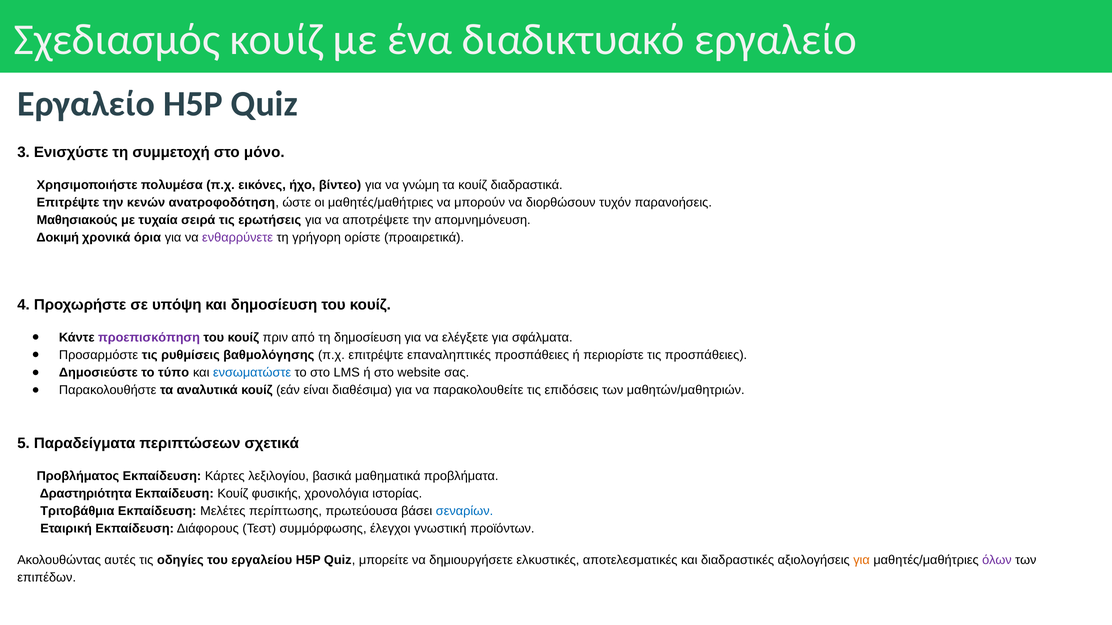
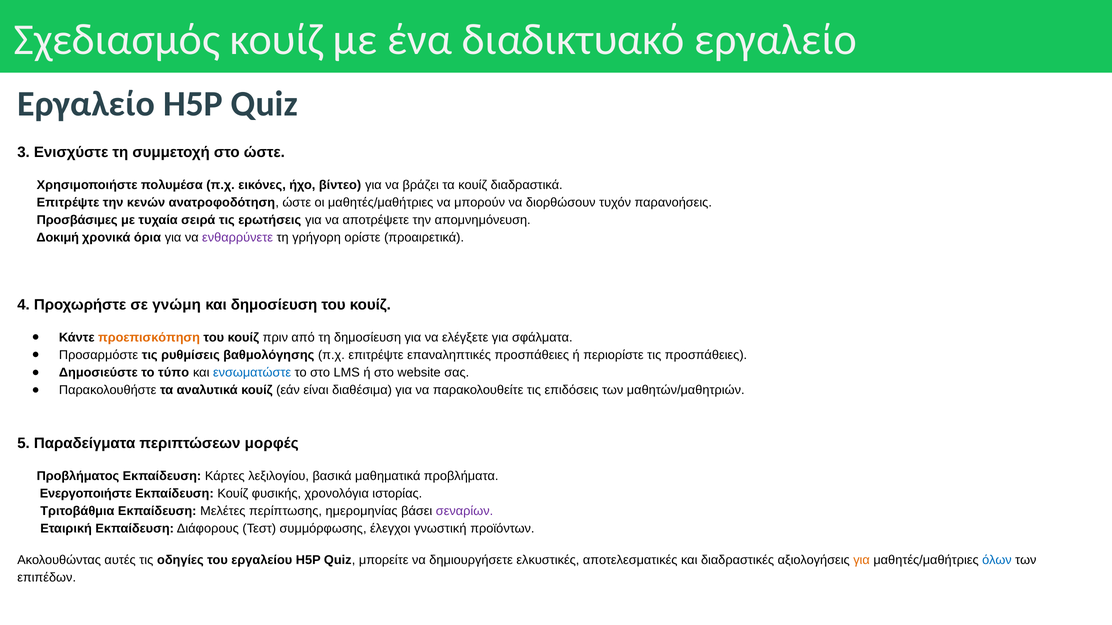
στο μόνο: μόνο -> ώστε
γνώμη: γνώμη -> βράζει
Μαθησιακούς: Μαθησιακούς -> Προσβάσιμες
υπόψη: υπόψη -> γνώμη
προεπισκόπηση colour: purple -> orange
σχετικά: σχετικά -> μορφές
Δραστηριότητα: Δραστηριότητα -> Ενεργοποιήστε
πρωτεύουσα: πρωτεύουσα -> ημερομηνίας
σεναρίων colour: blue -> purple
όλων colour: purple -> blue
